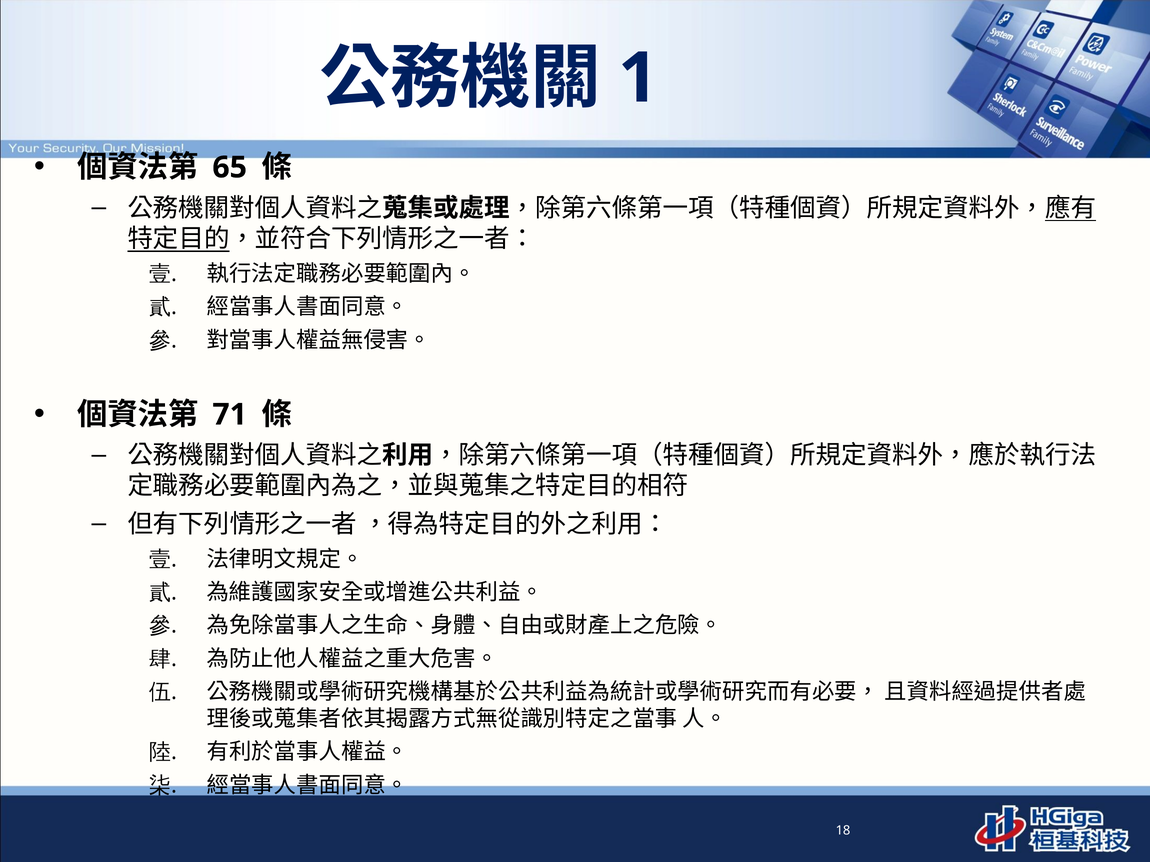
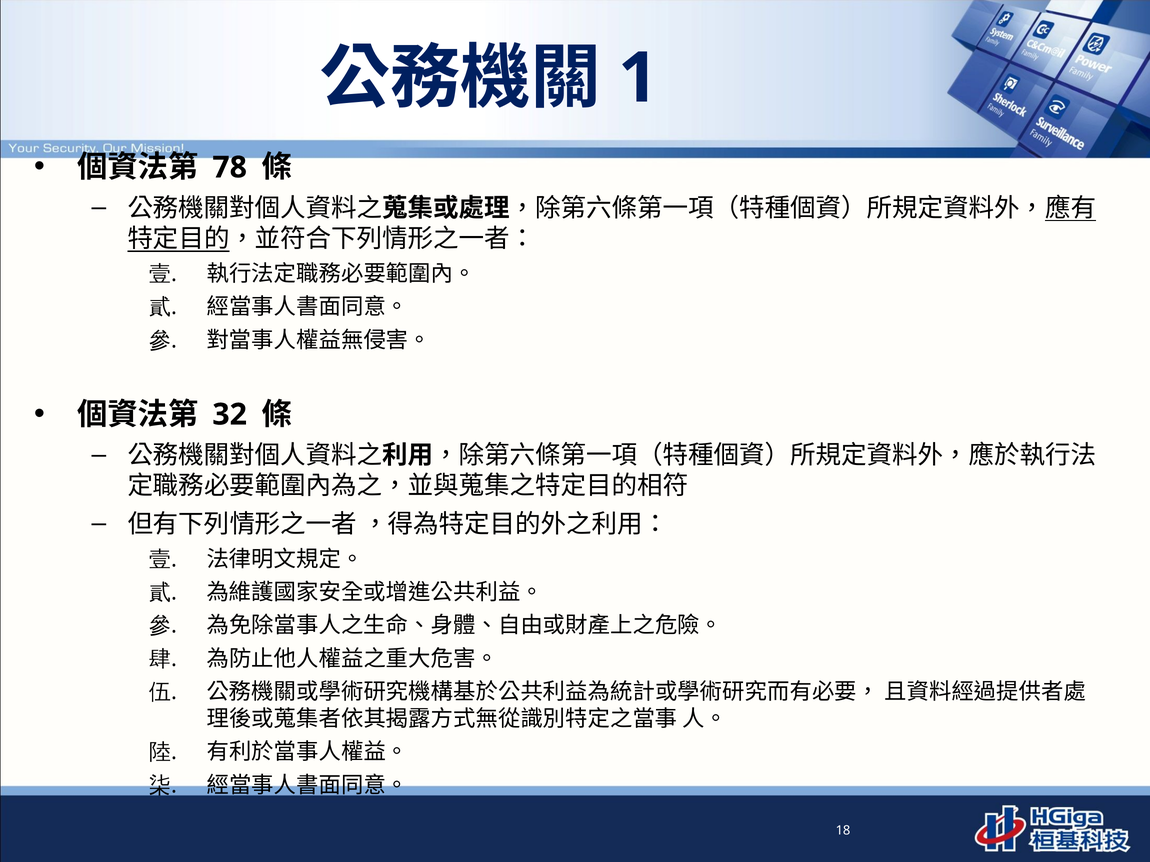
65: 65 -> 78
71: 71 -> 32
